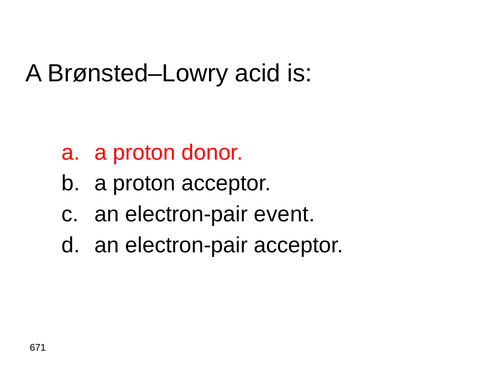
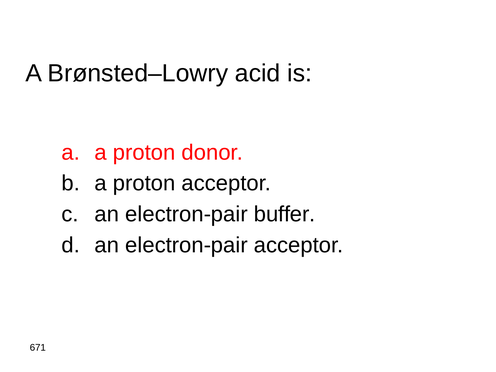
event: event -> buffer
